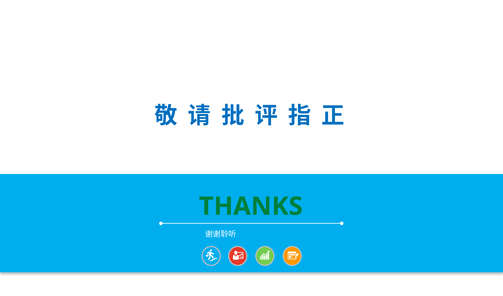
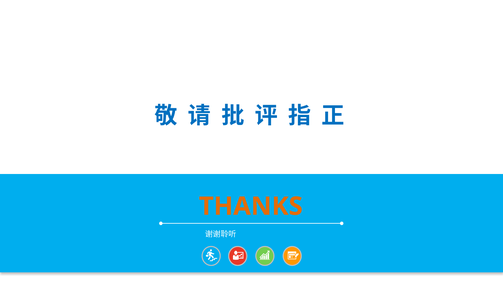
THANKS colour: green -> orange
